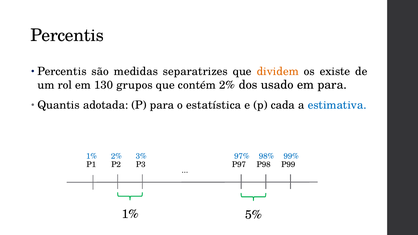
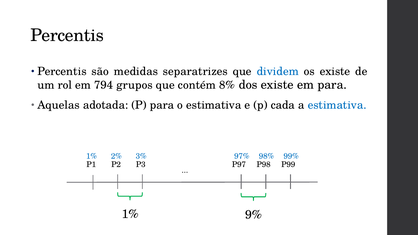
dividem colour: orange -> blue
130: 130 -> 794
contém 2%: 2% -> 8%
dos usado: usado -> existe
Quantis: Quantis -> Aquelas
o estatística: estatística -> estimativa
5%: 5% -> 9%
